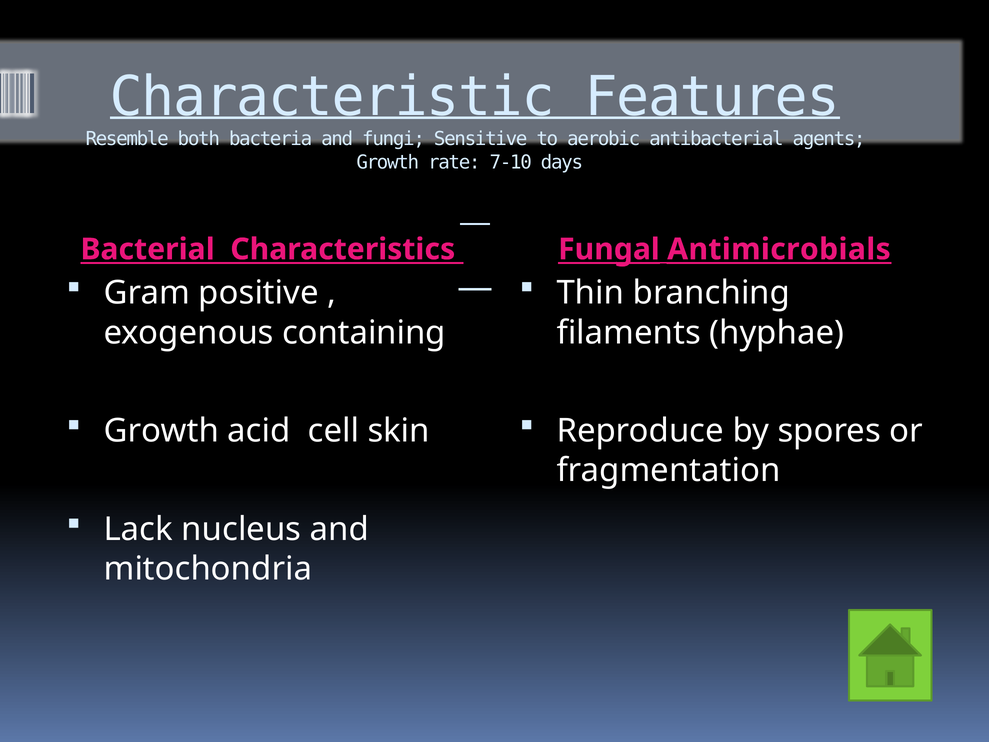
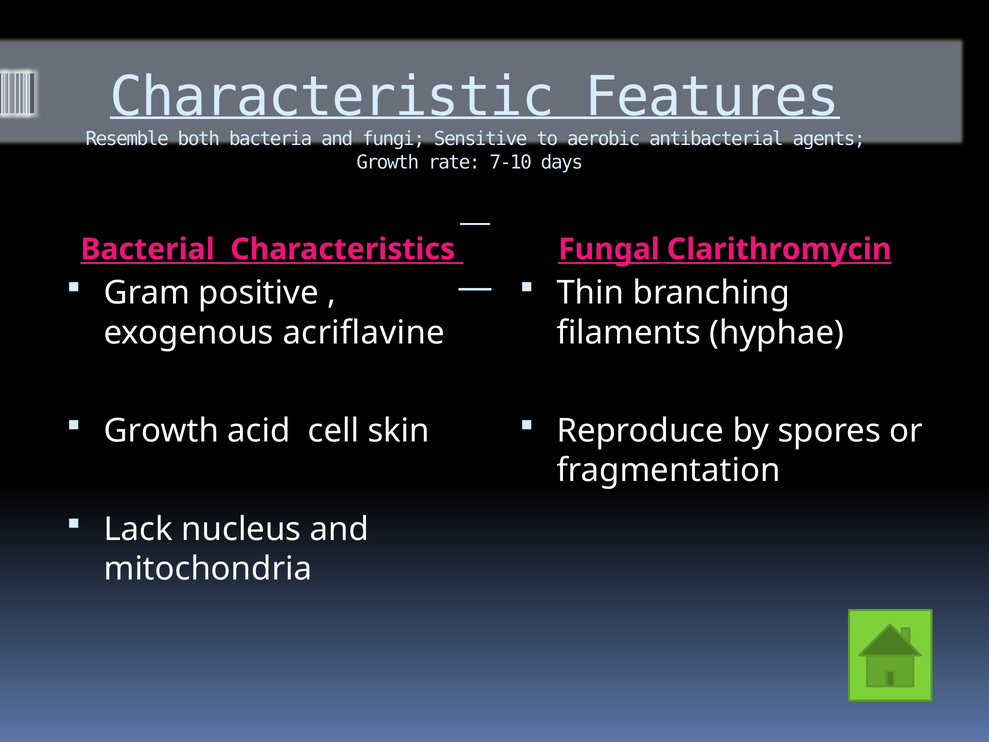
Antimicrobials: Antimicrobials -> Clarithromycin
containing: containing -> acriflavine
